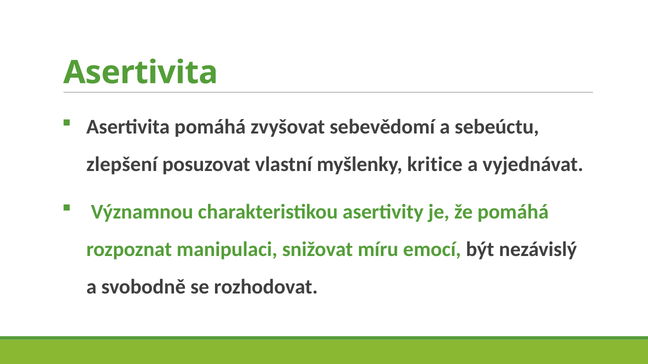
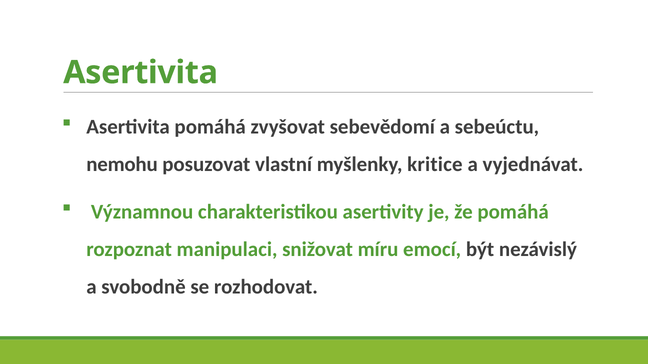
zlepšení: zlepšení -> nemohu
